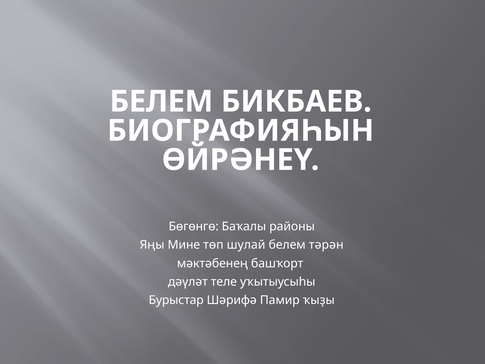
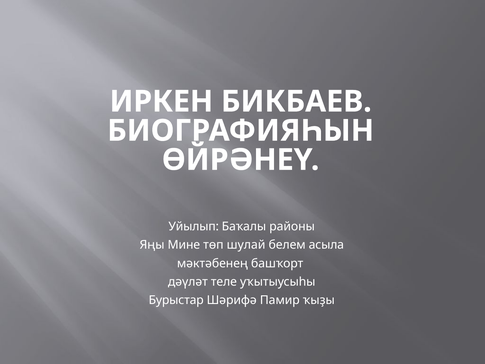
БЕЛЕМ at (161, 101): БЕЛЕМ -> ИРКЕН
Бөгөнгө: Бөгөнгө -> Уйылып
тәрән: тәрән -> асыла
